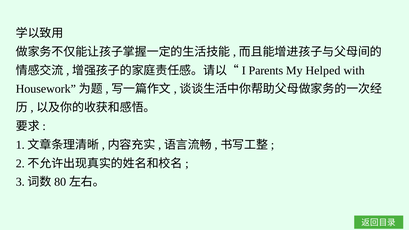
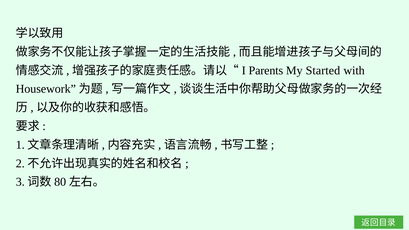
Helped: Helped -> Started
